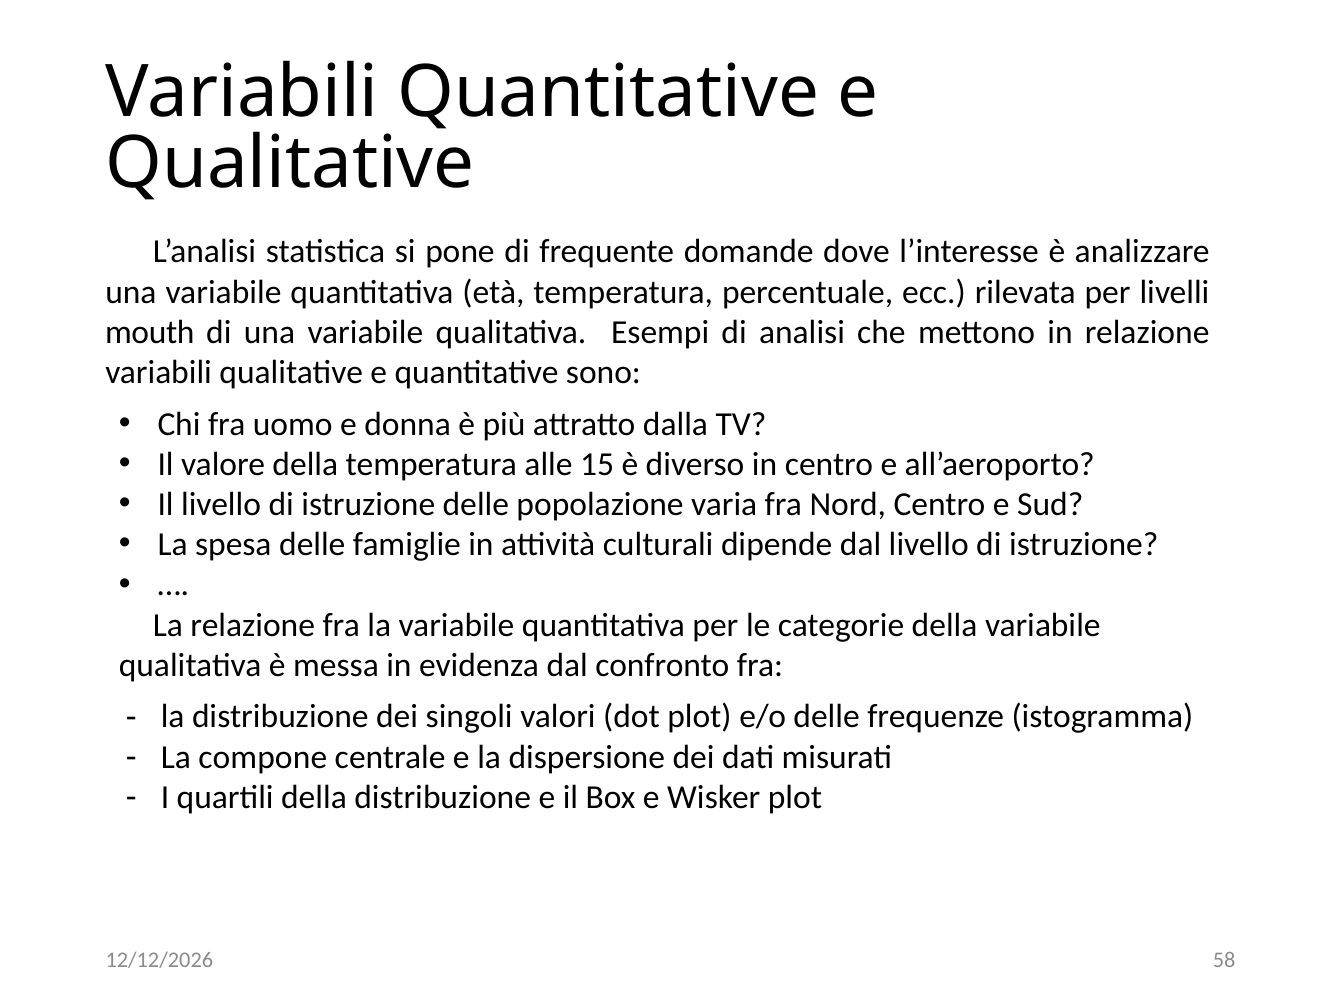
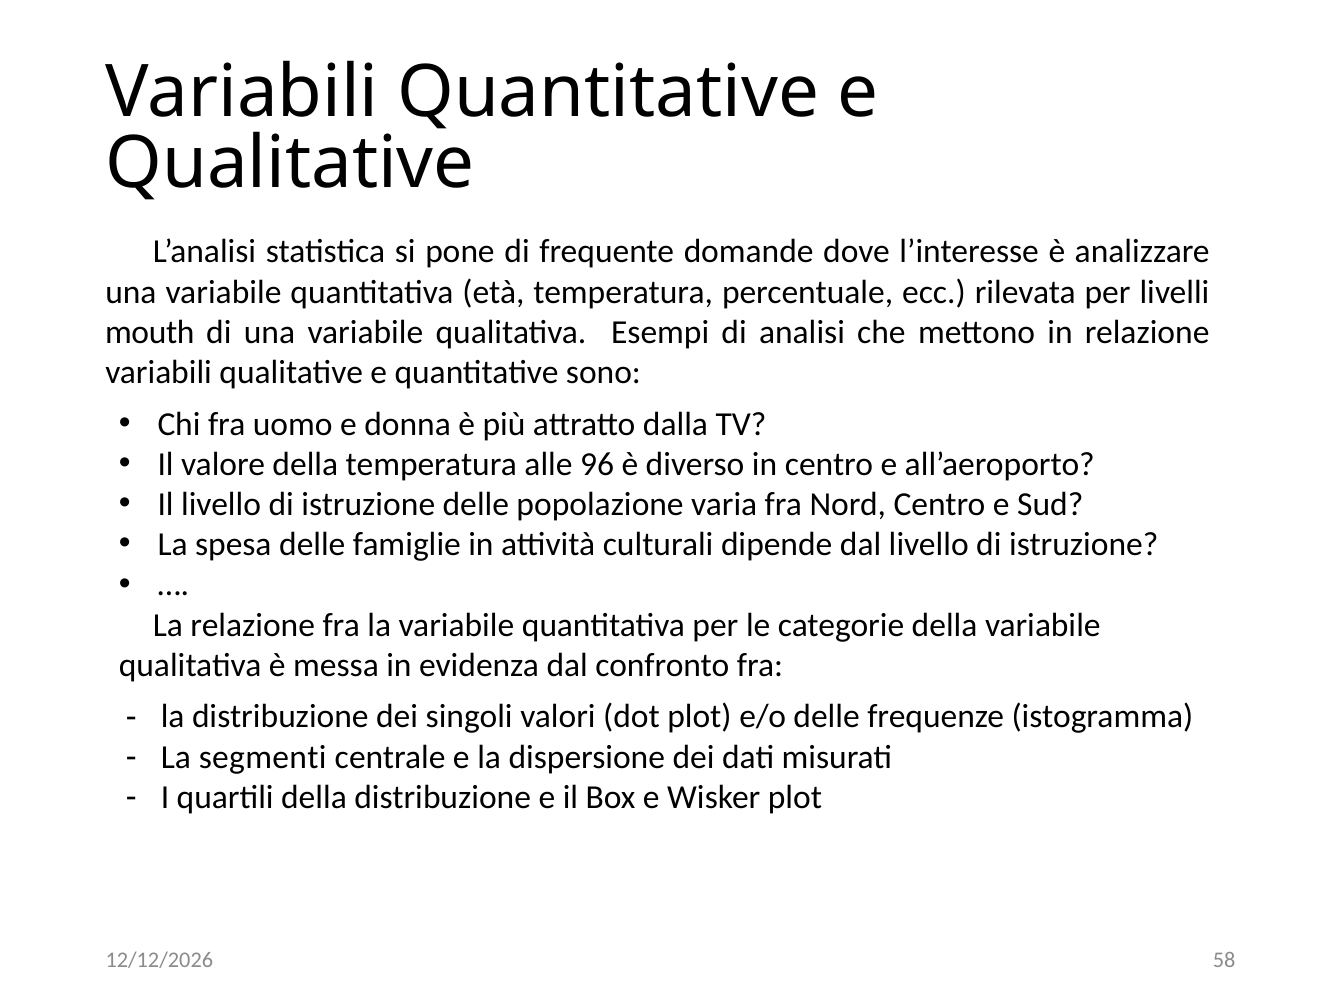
15: 15 -> 96
compone: compone -> segmenti
